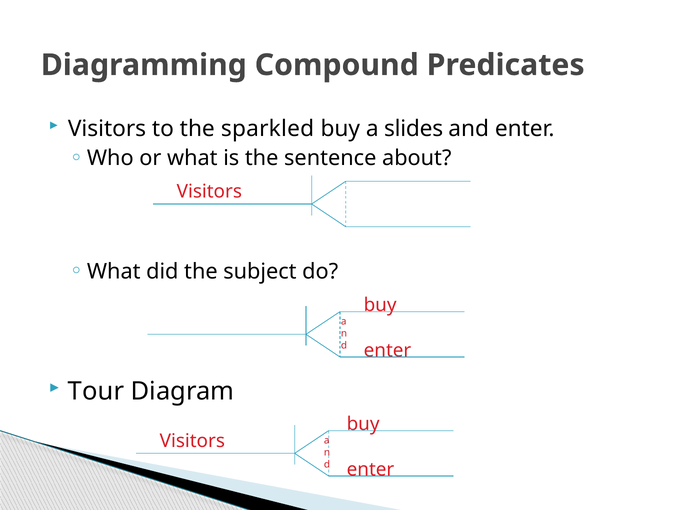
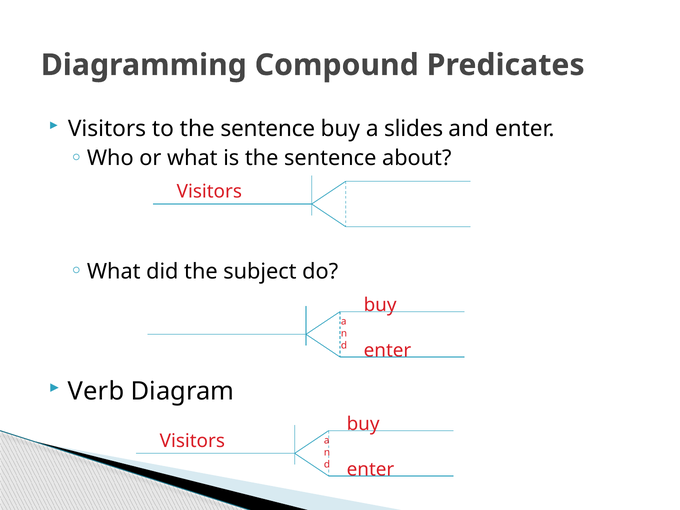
to the sparkled: sparkled -> sentence
Tour: Tour -> Verb
